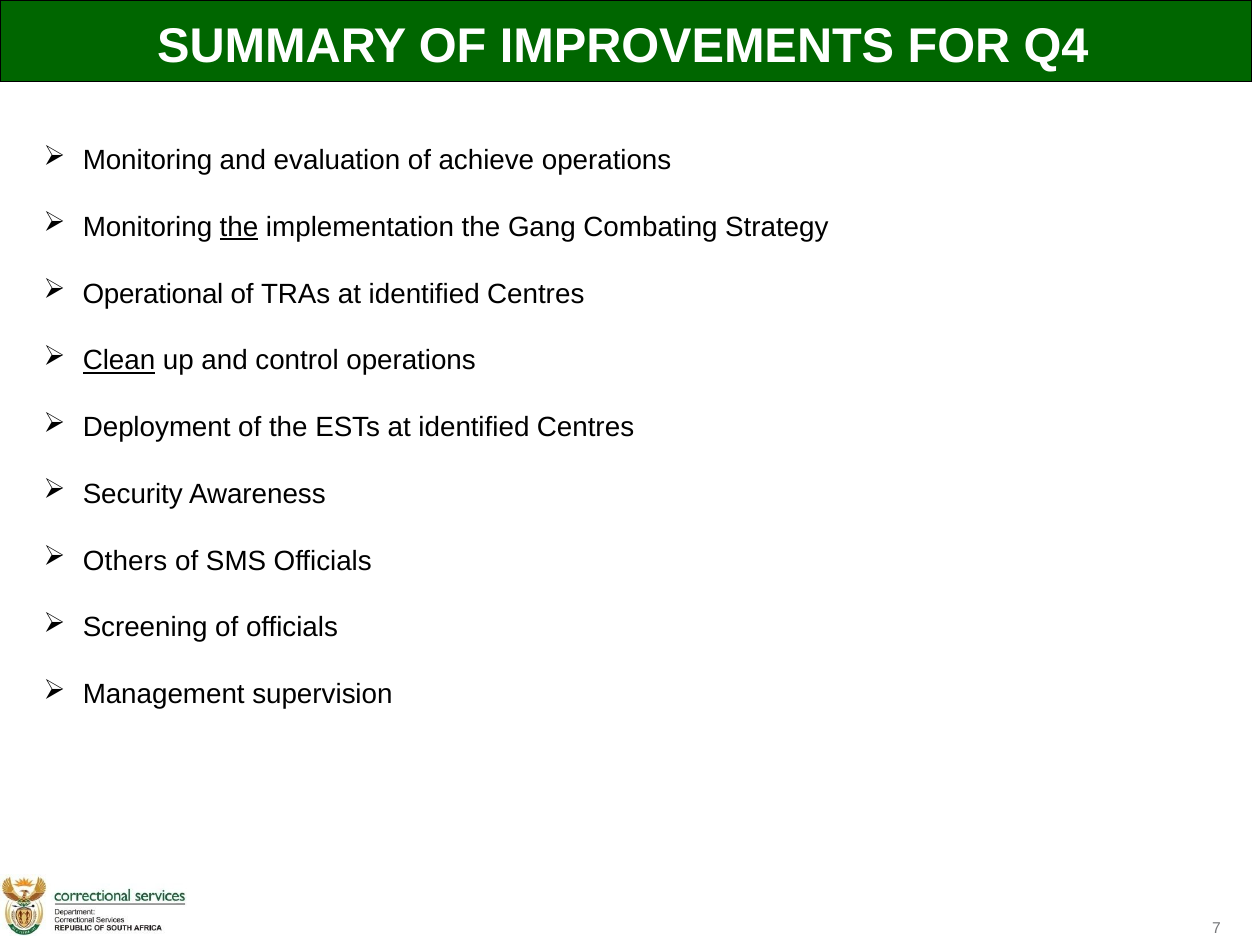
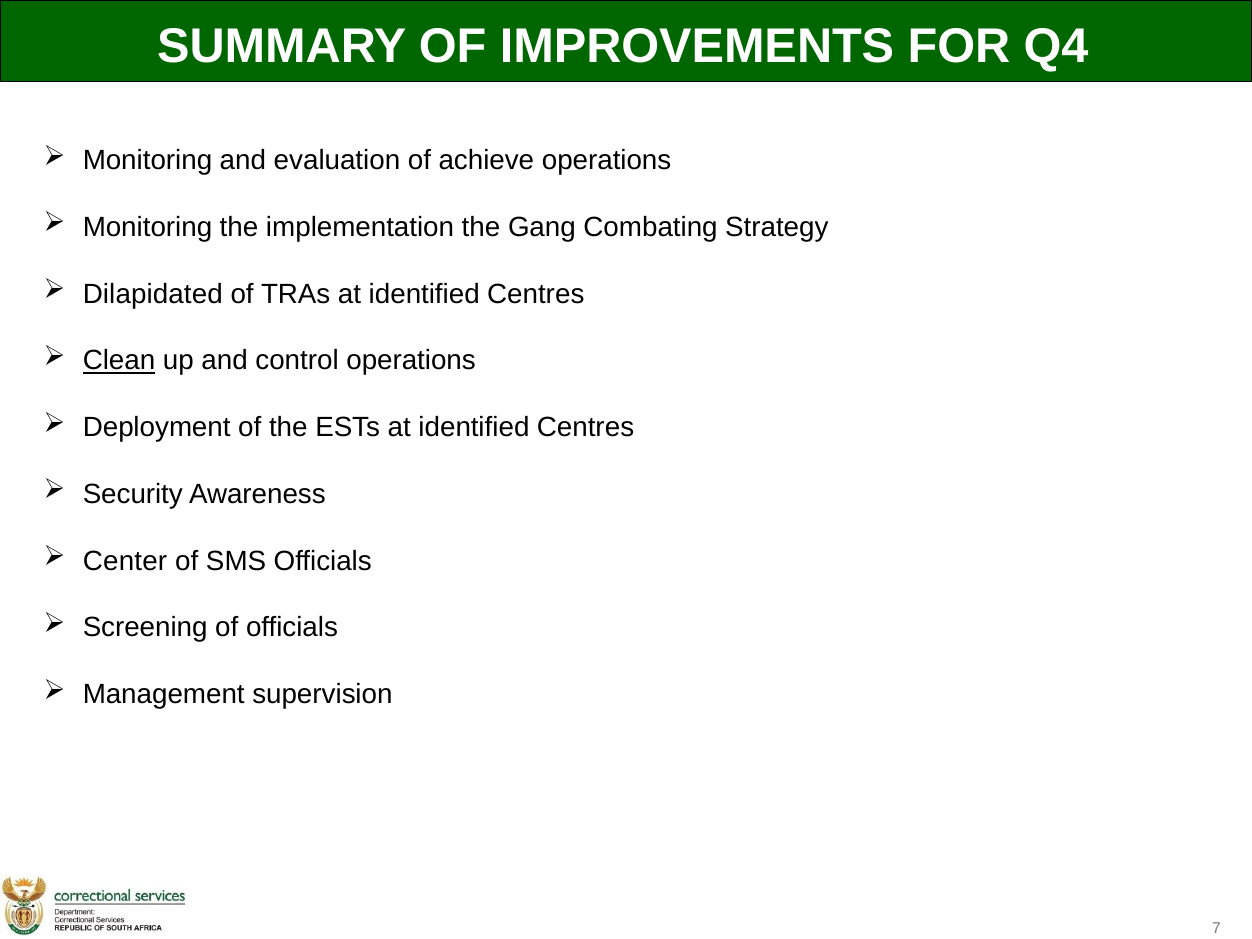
the at (239, 227) underline: present -> none
Operational: Operational -> Dilapidated
Others: Others -> Center
